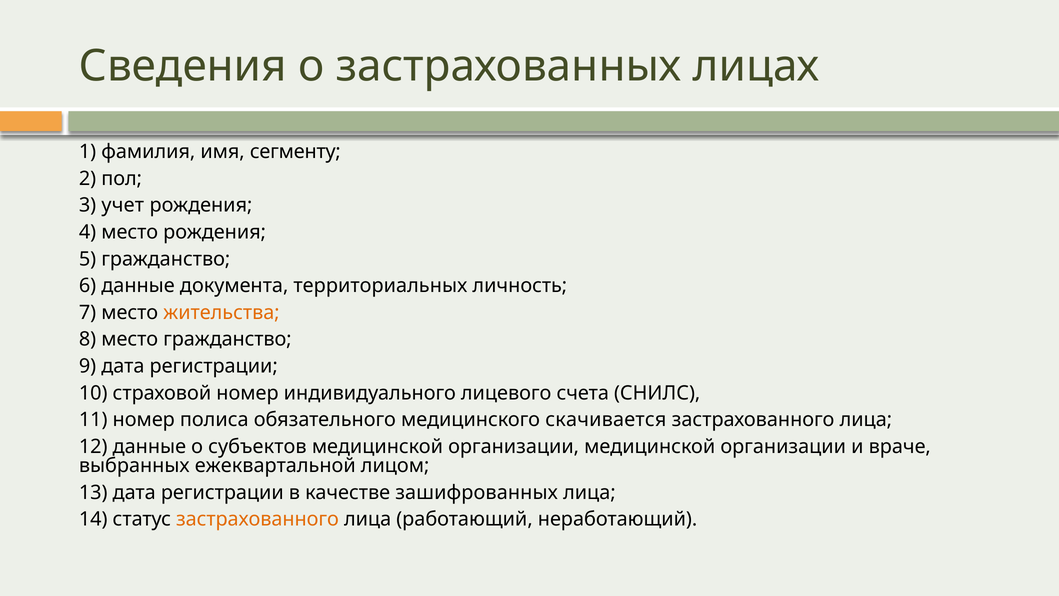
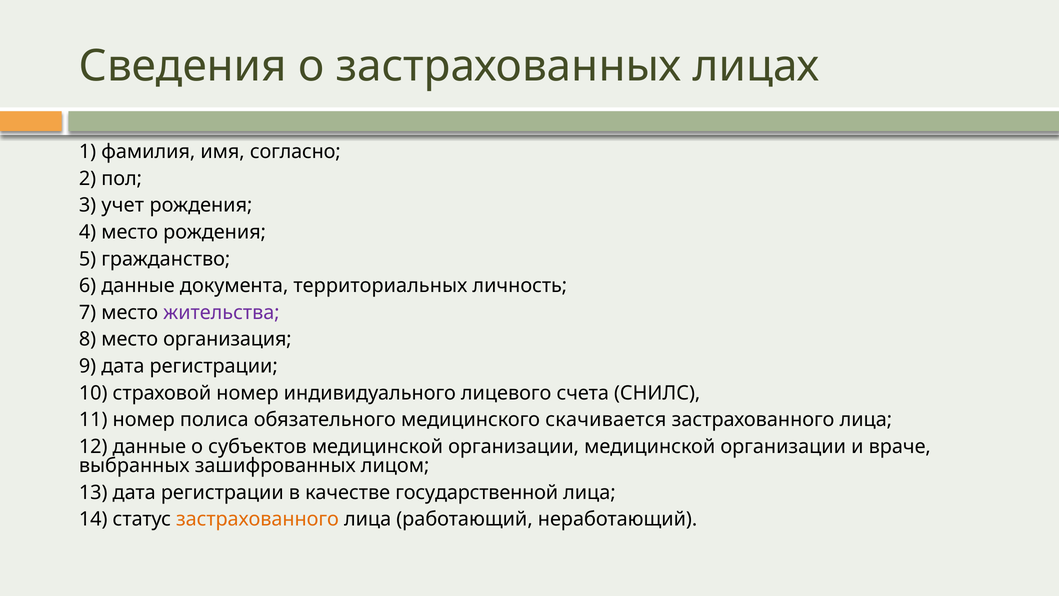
сегменту: сегменту -> согласно
жительства colour: orange -> purple
место гражданство: гражданство -> организация
ежеквартальной: ежеквартальной -> зашифрованных
зашифрованных: зашифрованных -> государственной
